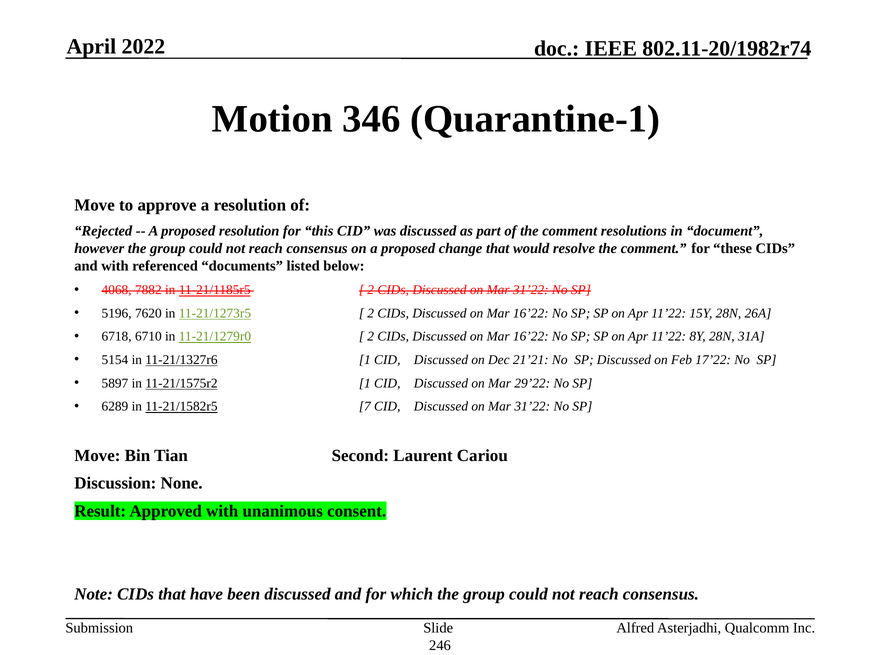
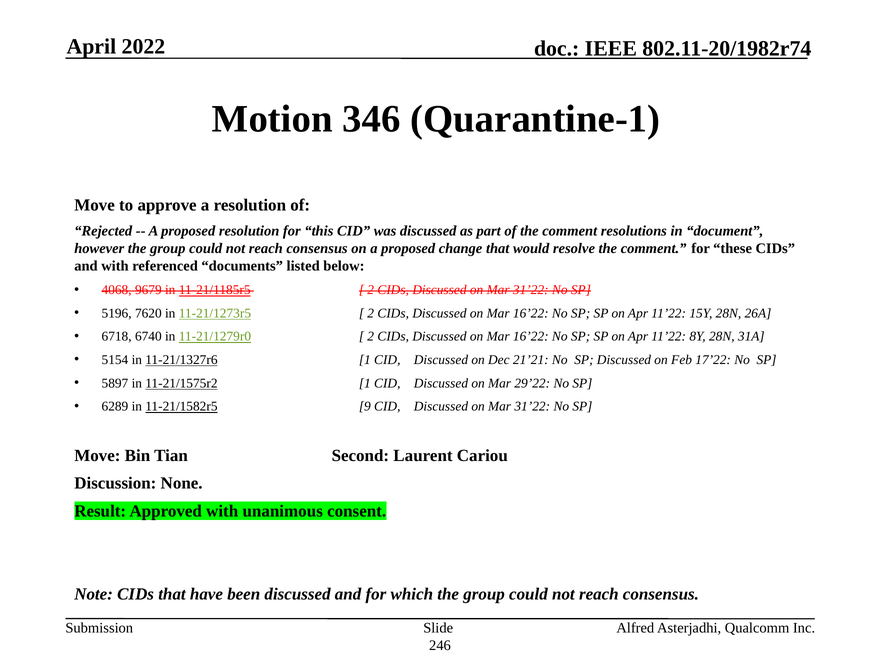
7882: 7882 -> 9679
6710: 6710 -> 6740
7: 7 -> 9
